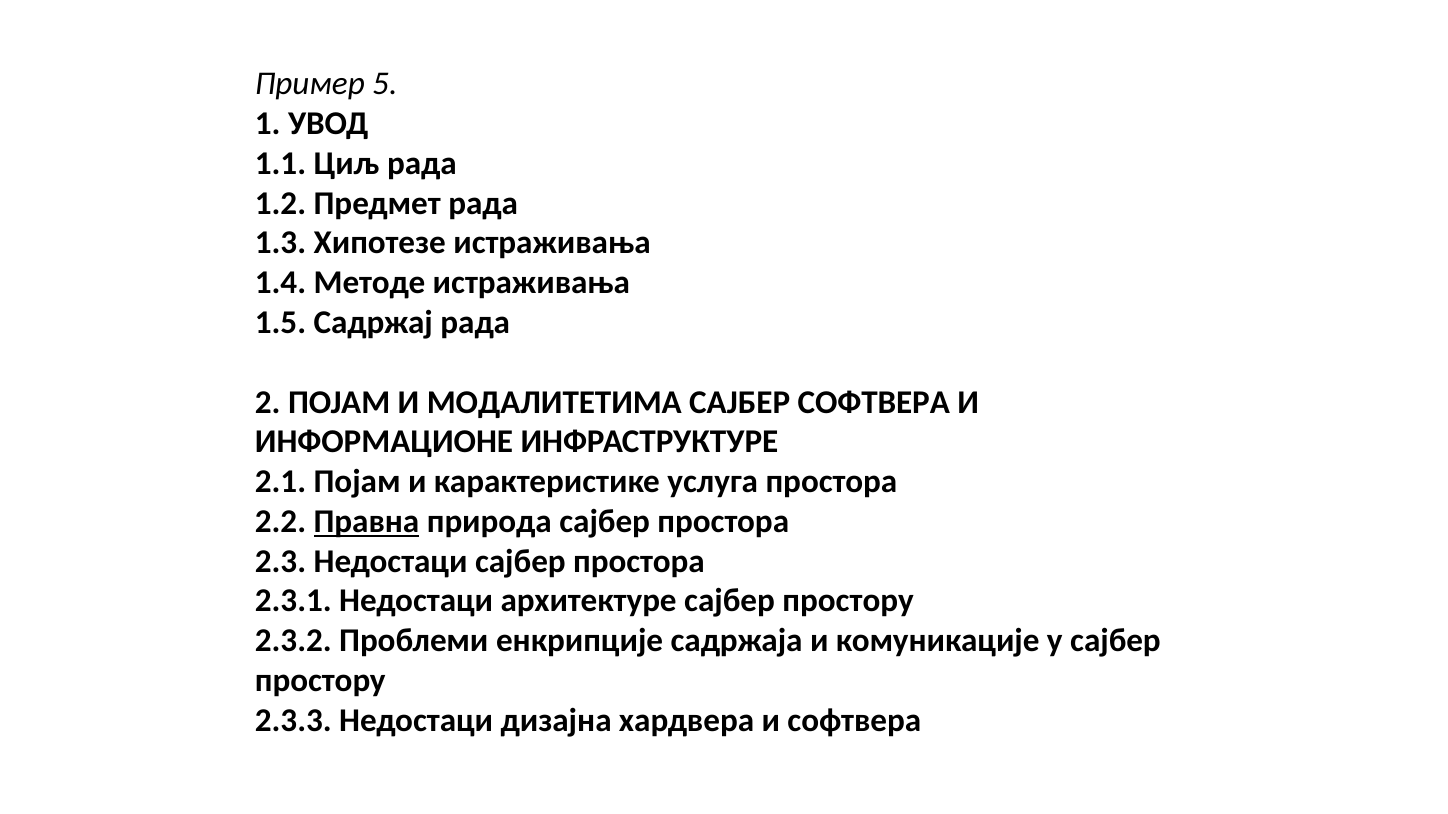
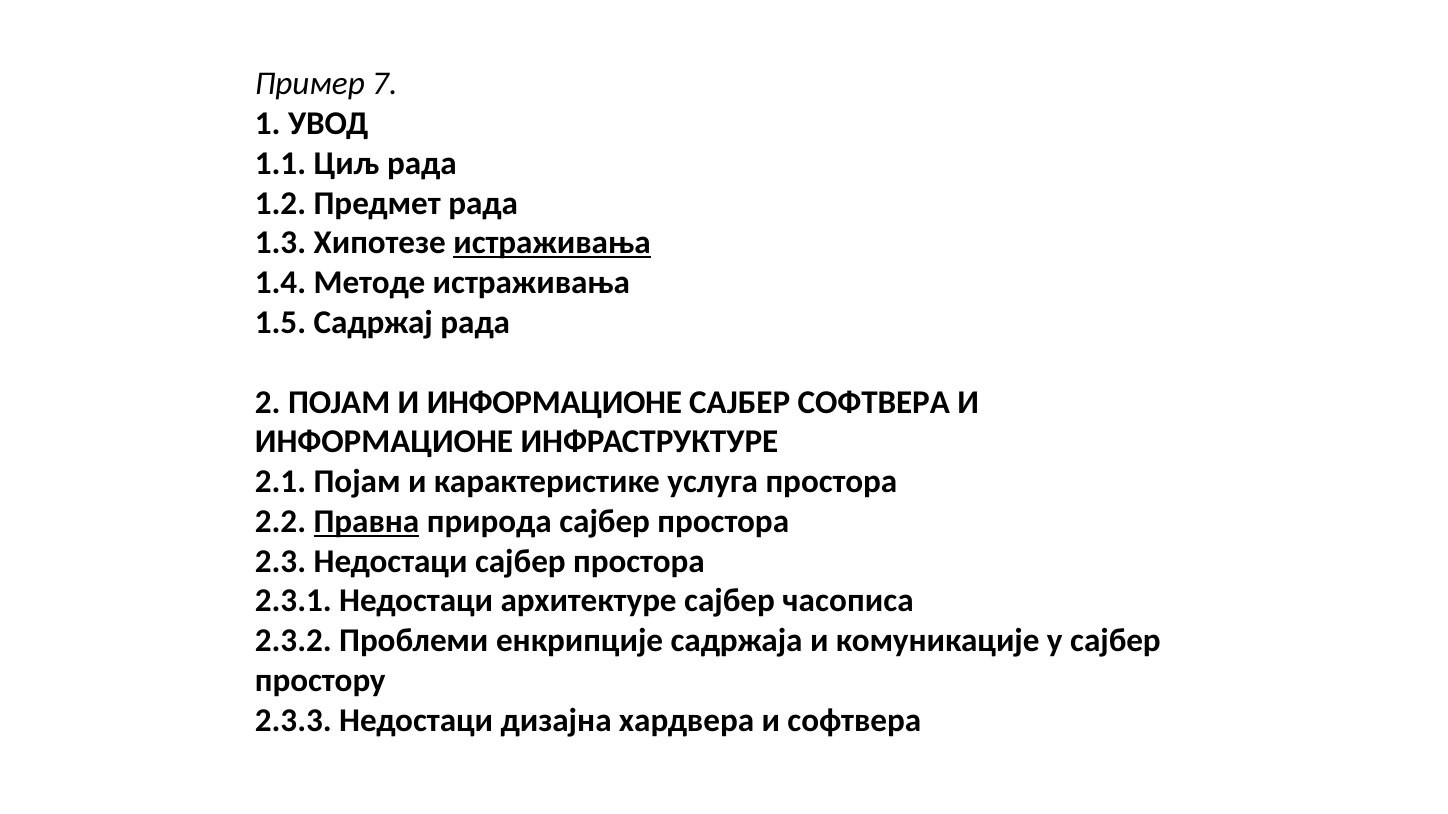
5: 5 -> 7
истраживања at (552, 243) underline: none -> present
ПОЈАМ И МОДАЛИТЕТИМА: МОДАЛИТЕТИМА -> ИНФОРМАЦИОНЕ
архитектуре сајбер простору: простору -> часописа
